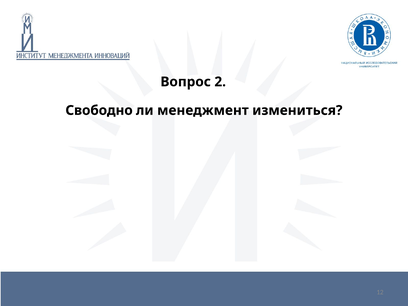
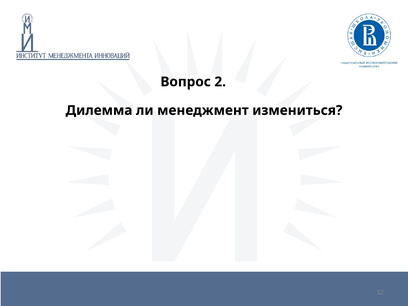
Свободно: Свободно -> Дилемма
